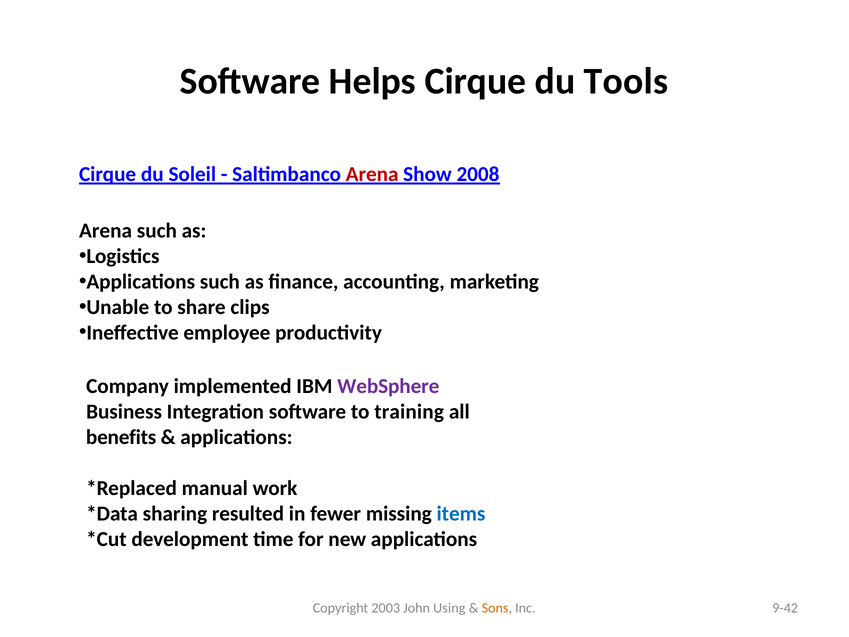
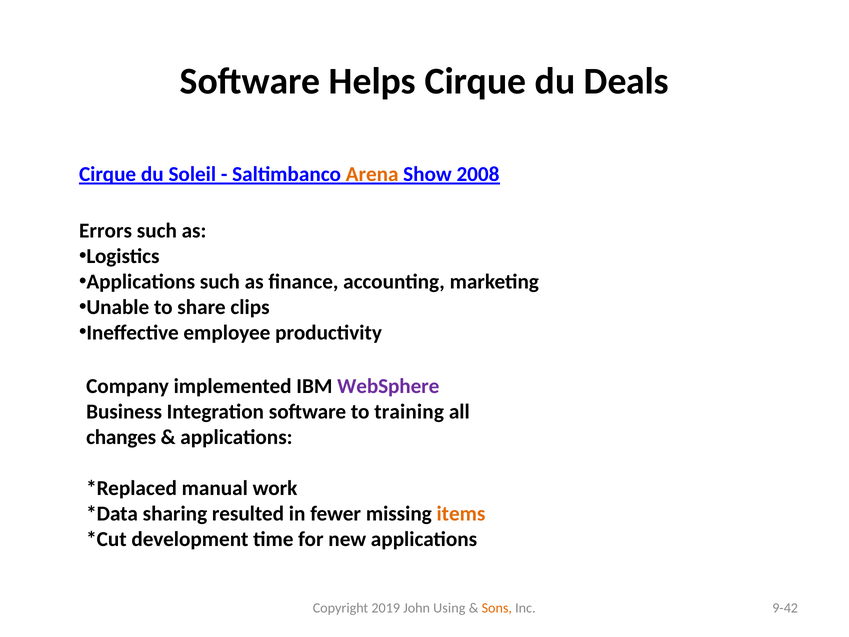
Tools: Tools -> Deals
Arena at (372, 174) colour: red -> orange
Arena at (106, 231): Arena -> Errors
benefits: benefits -> changes
items colour: blue -> orange
2003: 2003 -> 2019
